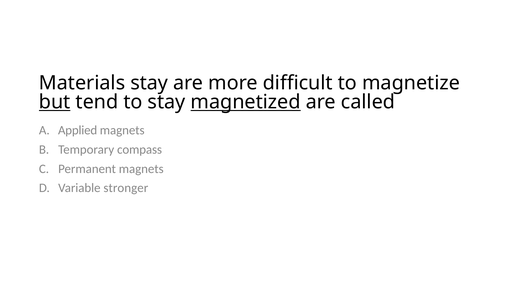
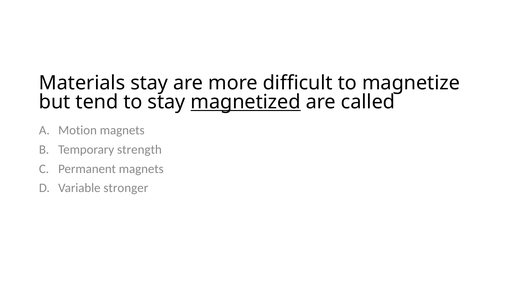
but underline: present -> none
Applied: Applied -> Motion
compass: compass -> strength
